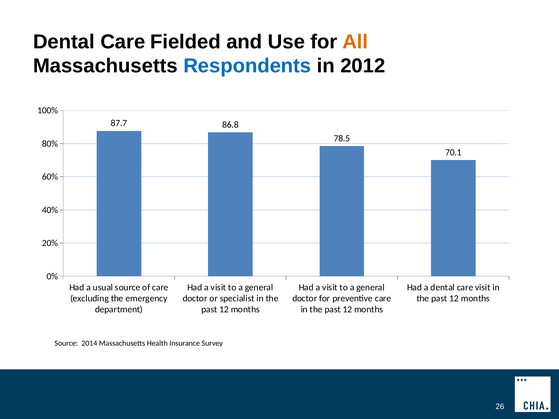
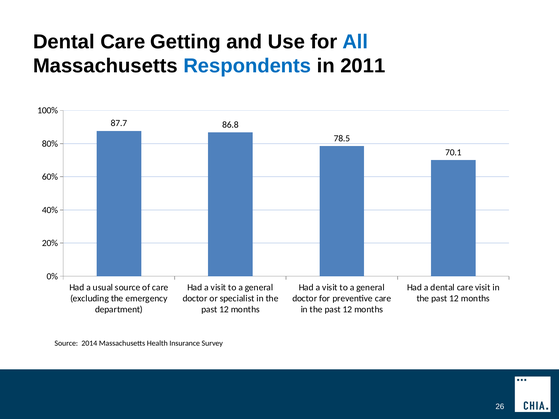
Fielded: Fielded -> Getting
All colour: orange -> blue
2012: 2012 -> 2011
